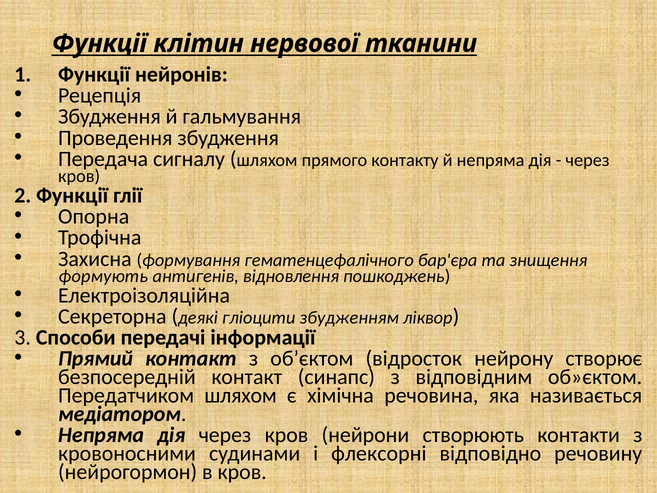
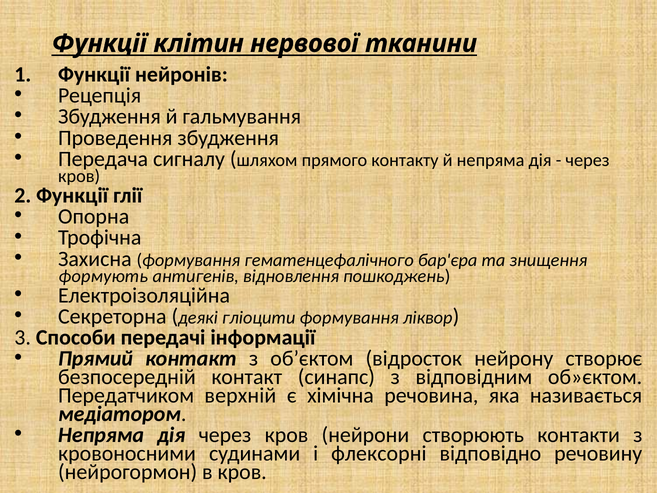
гліоцити збудженням: збудженням -> формування
Передатчиком шляхом: шляхом -> верхній
